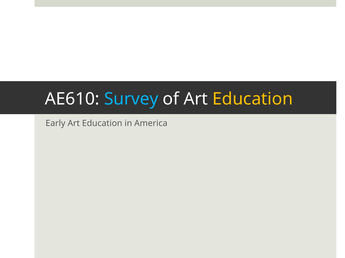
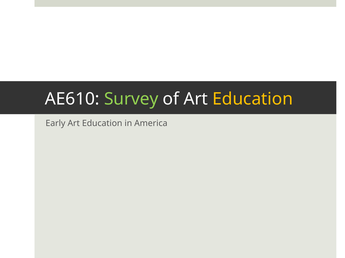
Survey colour: light blue -> light green
